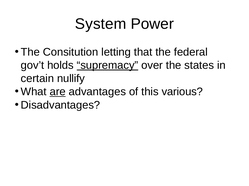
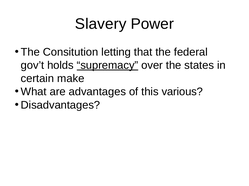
System: System -> Slavery
nullify: nullify -> make
are underline: present -> none
